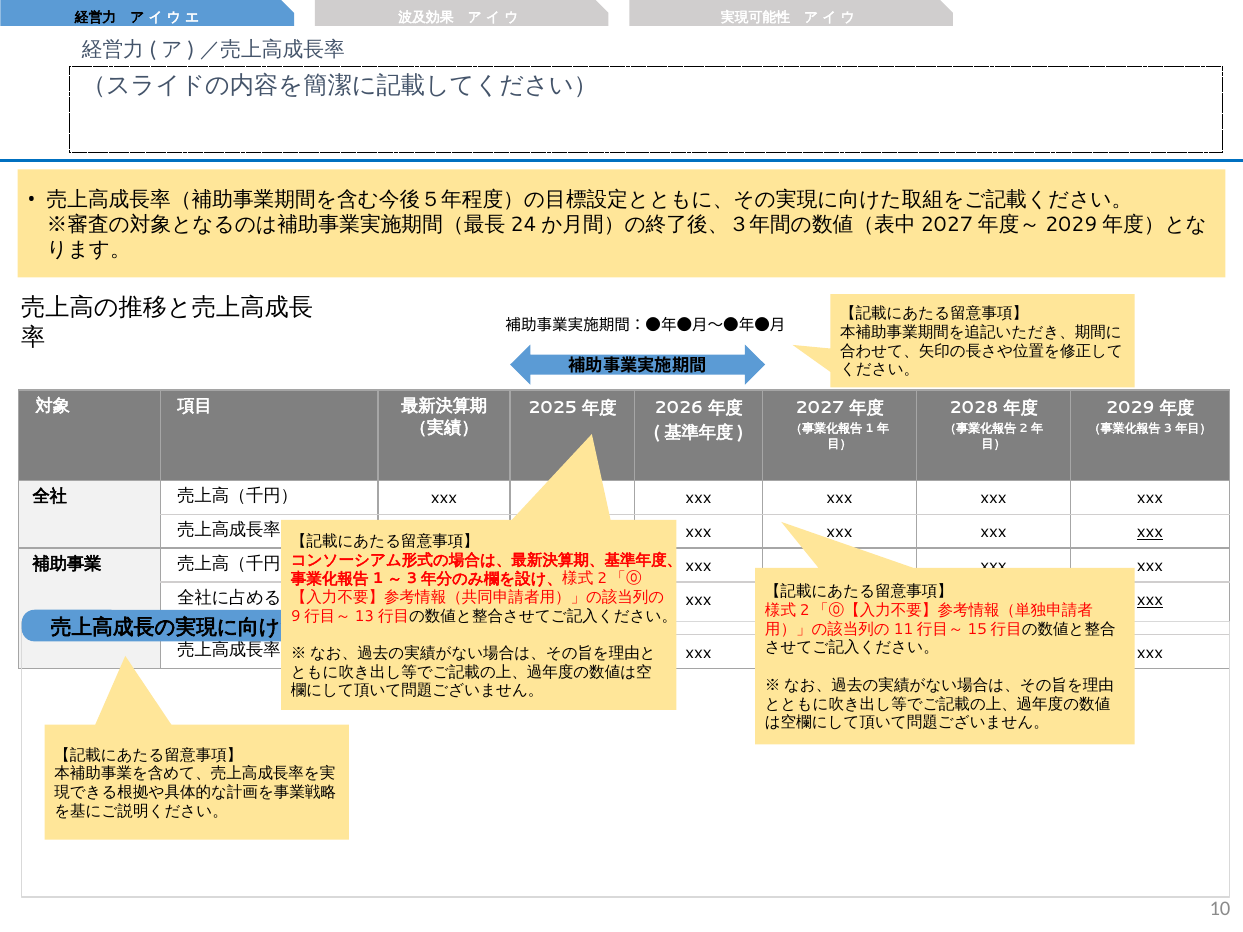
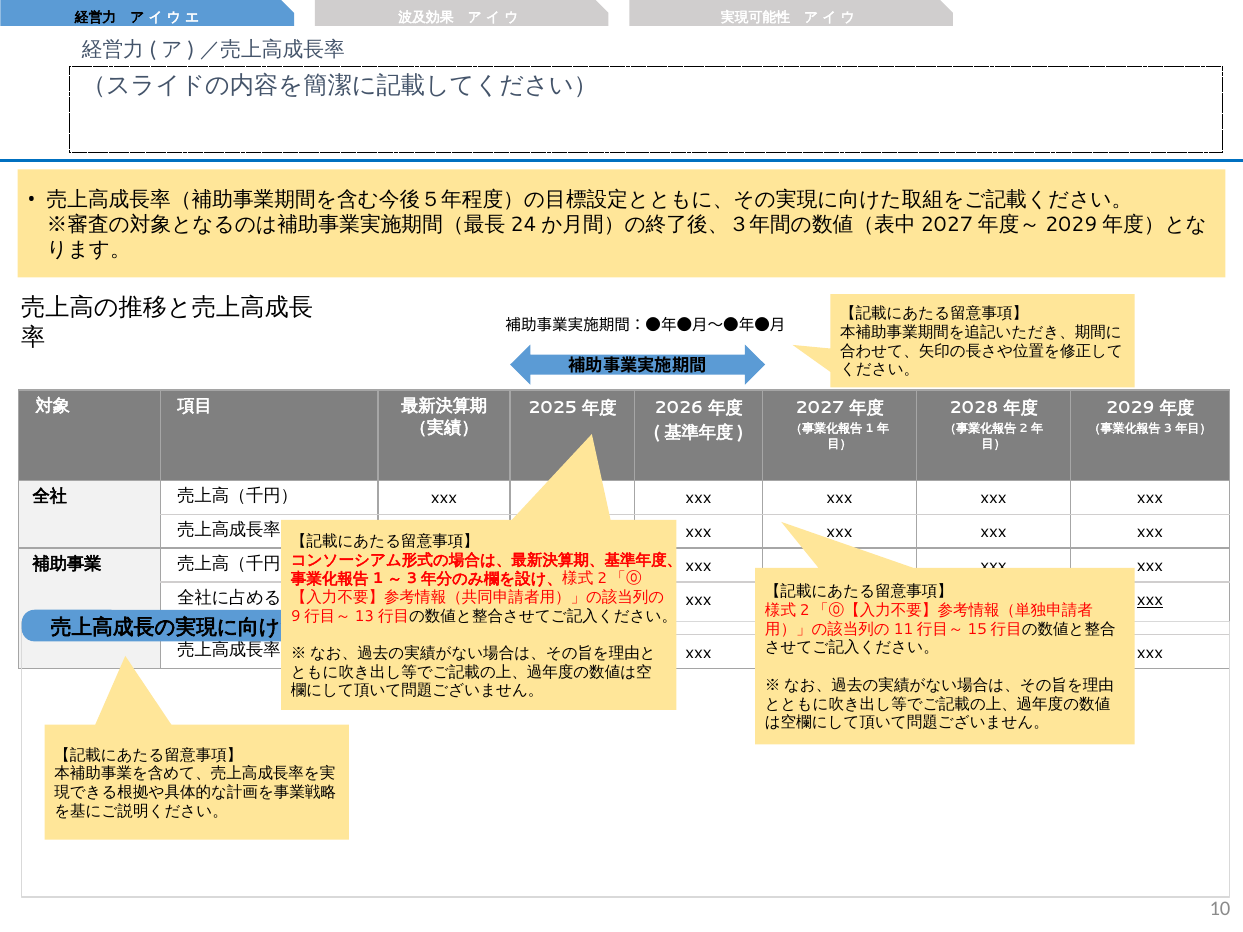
xxx at (1150, 532) underline: present -> none
